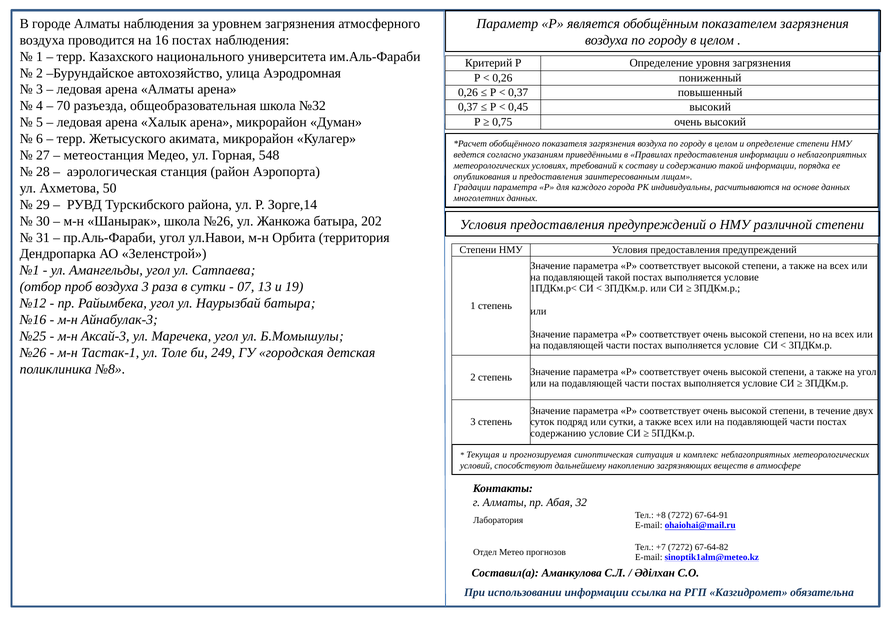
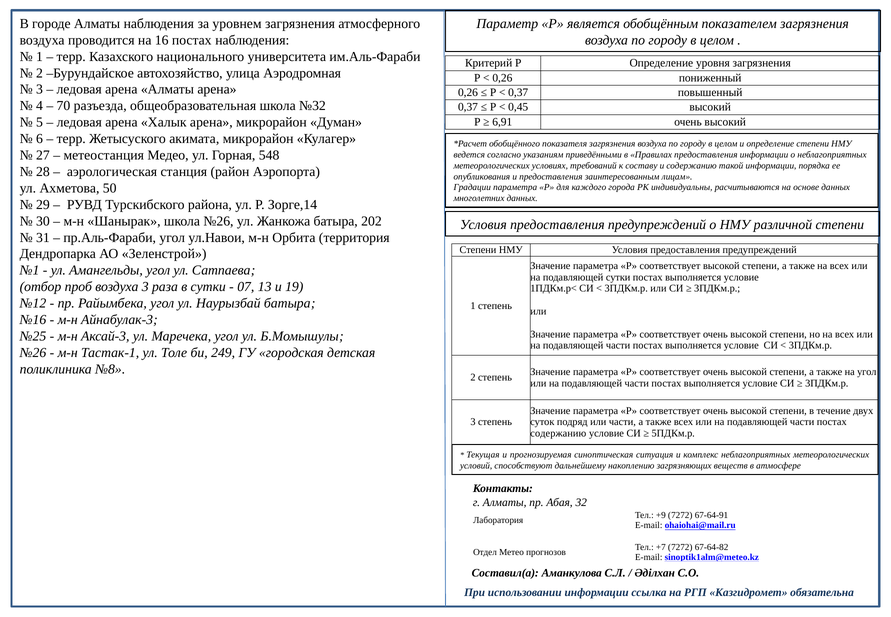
0,75: 0,75 -> 6,91
подавляющей такой: такой -> сутки
или сутки: сутки -> части
+8: +8 -> +9
